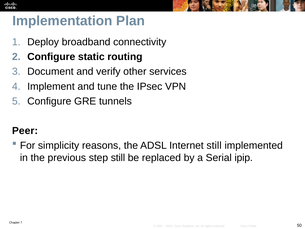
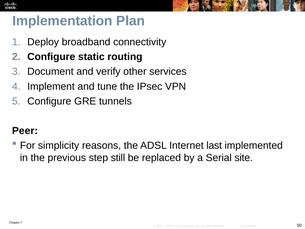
Internet still: still -> last
ipip: ipip -> site
